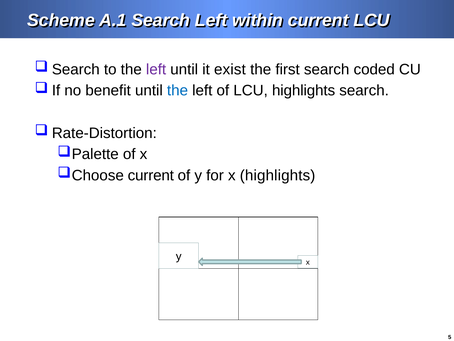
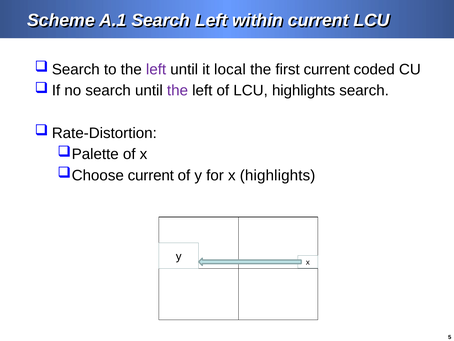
exist: exist -> local
first search: search -> current
no benefit: benefit -> search
the at (178, 90) colour: blue -> purple
